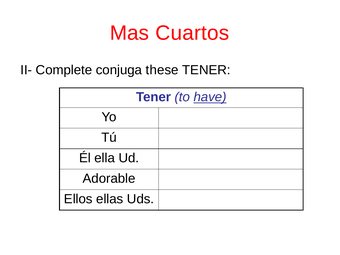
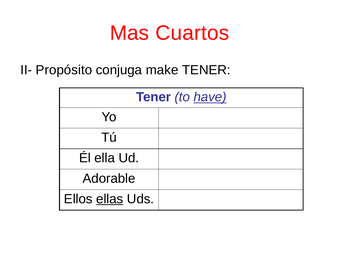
Complete: Complete -> Propósito
these: these -> make
ellas underline: none -> present
